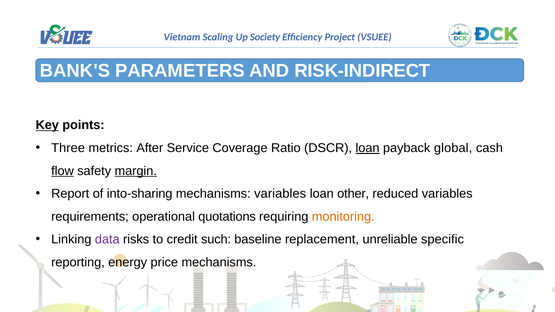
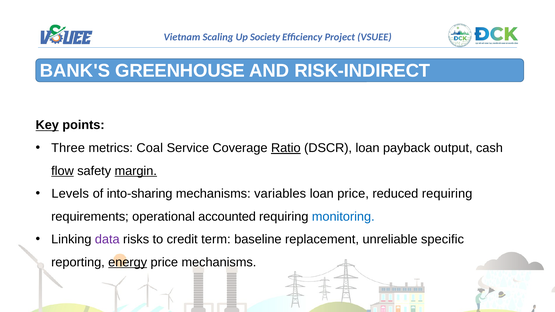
PARAMETERS: PARAMETERS -> GREENHOUSE
After: After -> Coal
Ratio underline: none -> present
loan at (368, 148) underline: present -> none
global: global -> output
Report: Report -> Levels
loan other: other -> price
reduced variables: variables -> requiring
quotations: quotations -> accounted
monitoring colour: orange -> blue
such: such -> term
energy underline: none -> present
